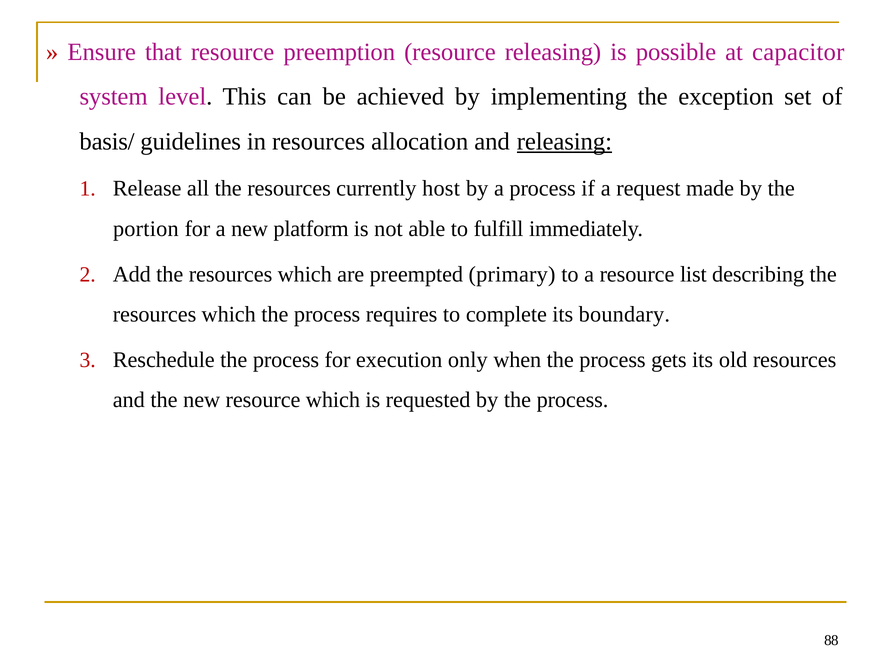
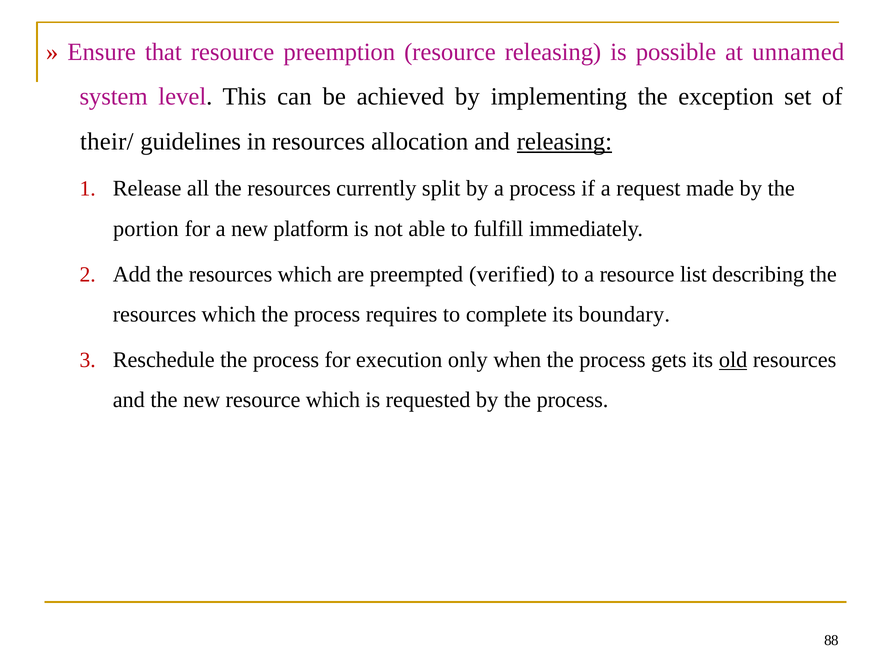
capacitor: capacitor -> unnamed
basis/: basis/ -> their/
host: host -> split
primary: primary -> verified
old underline: none -> present
